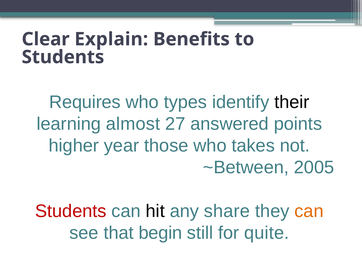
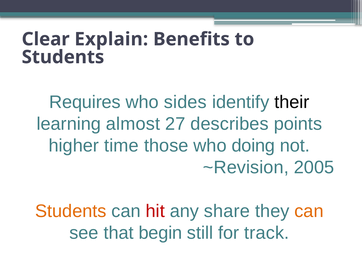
types: types -> sides
answered: answered -> describes
year: year -> time
takes: takes -> doing
~Between: ~Between -> ~Revision
Students at (71, 211) colour: red -> orange
hit colour: black -> red
quite: quite -> track
